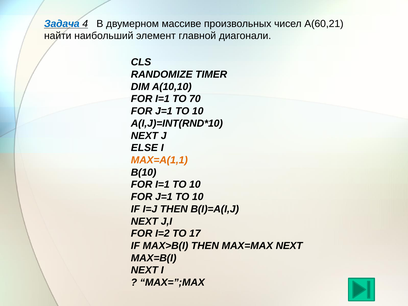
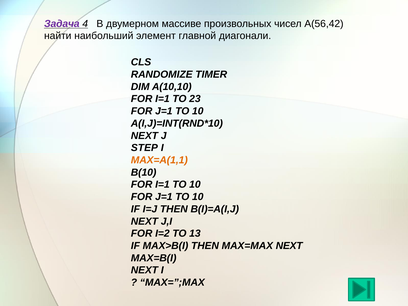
Задача colour: blue -> purple
А(60,21: А(60,21 -> А(56,42
70: 70 -> 23
ELSE: ELSE -> STEP
17: 17 -> 13
